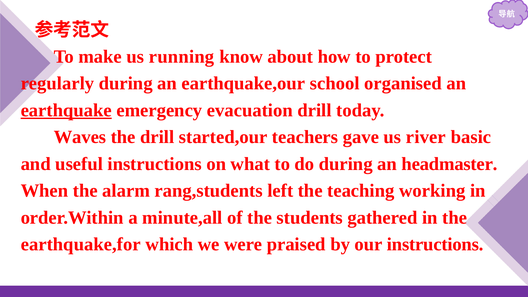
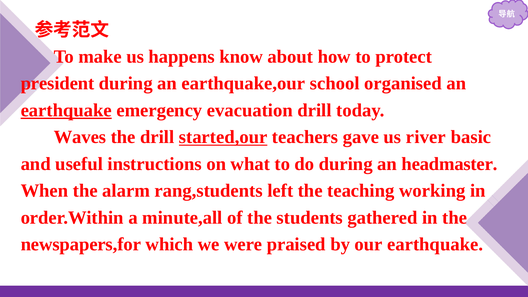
running: running -> happens
regularly: regularly -> president
started,our underline: none -> present
earthquake,for: earthquake,for -> newspapers,for
our instructions: instructions -> earthquake
